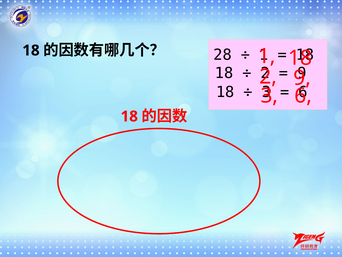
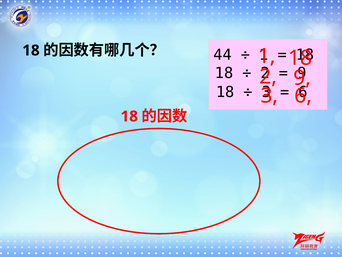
28: 28 -> 44
